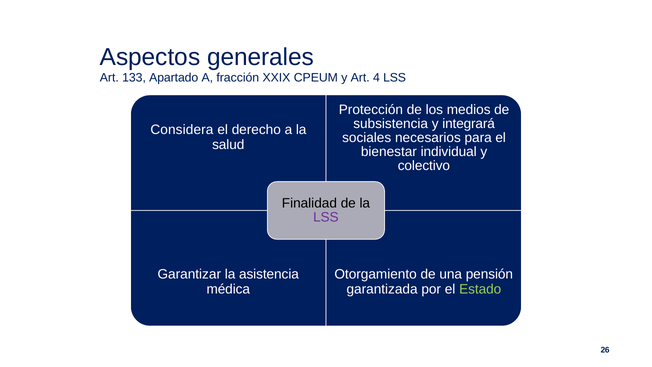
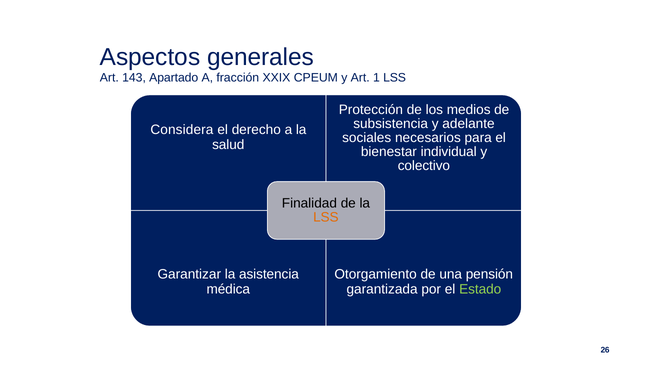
133: 133 -> 143
4: 4 -> 1
integrará: integrará -> adelante
LSS at (326, 217) colour: purple -> orange
